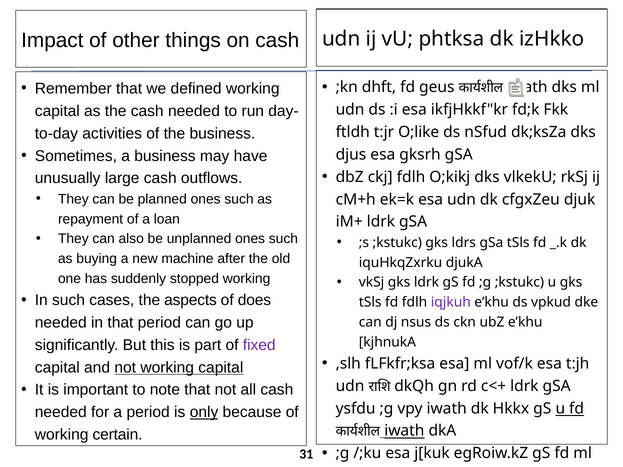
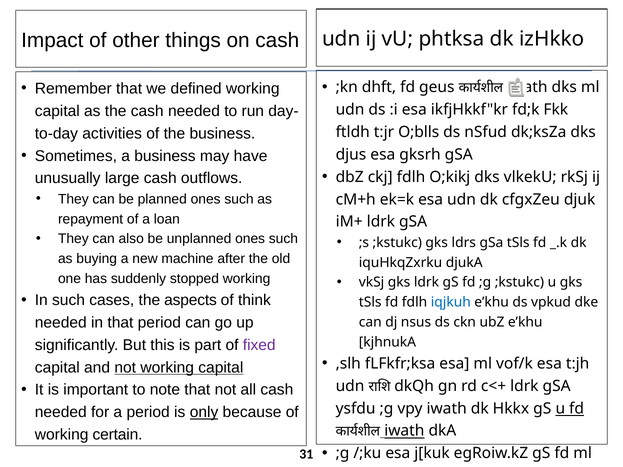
O;like: O;like -> O;blls
does: does -> think
iqjkuh colour: purple -> blue
